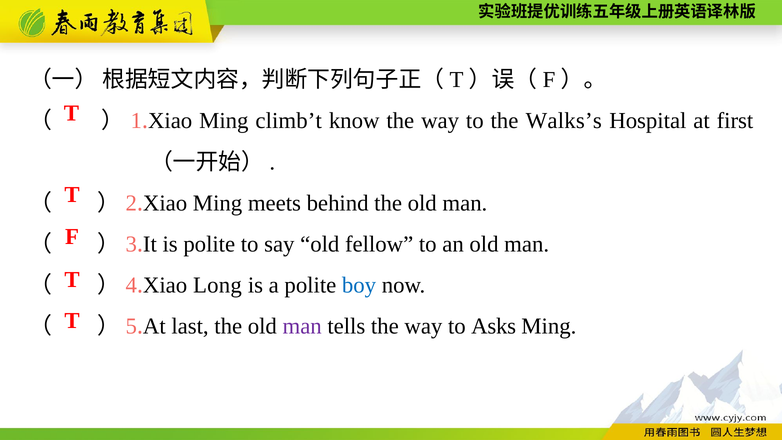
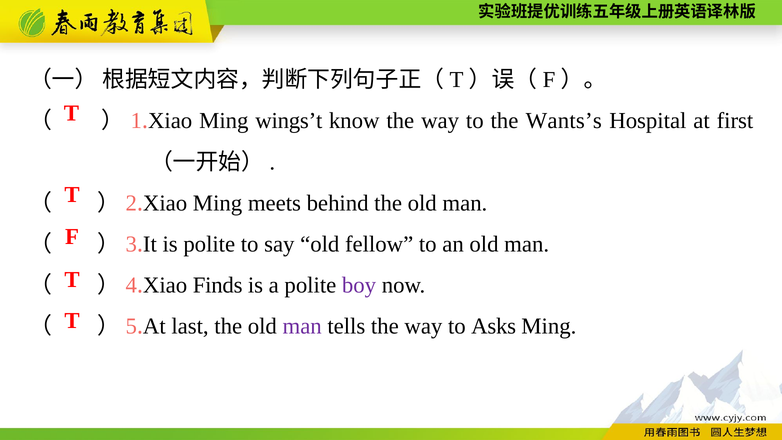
climb’t: climb’t -> wings’t
Walks’s: Walks’s -> Wants’s
Long: Long -> Finds
boy colour: blue -> purple
